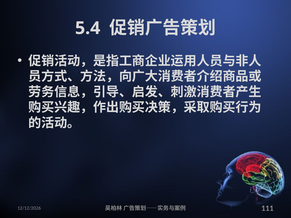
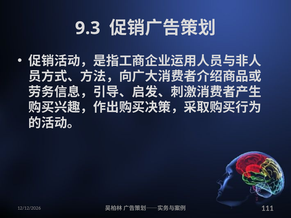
5.4: 5.4 -> 9.3
